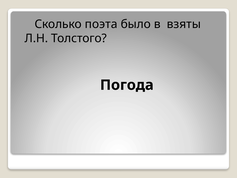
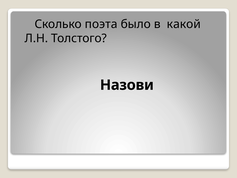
взяты: взяты -> какой
Погода: Погода -> Назови
